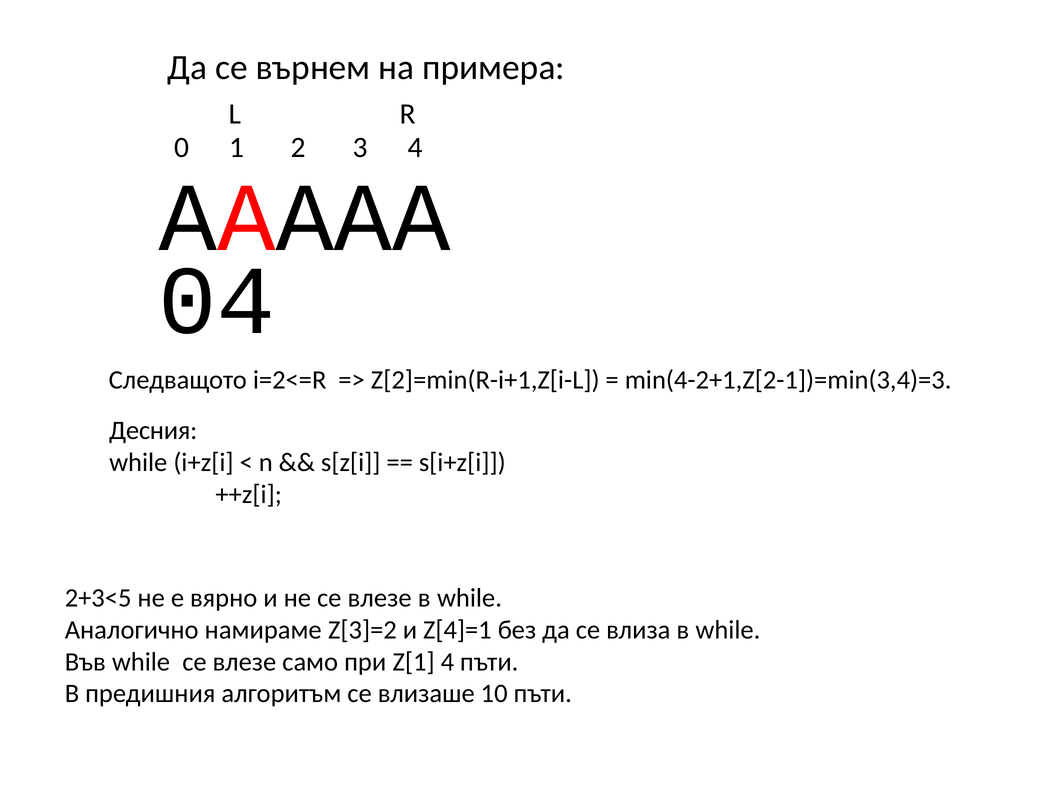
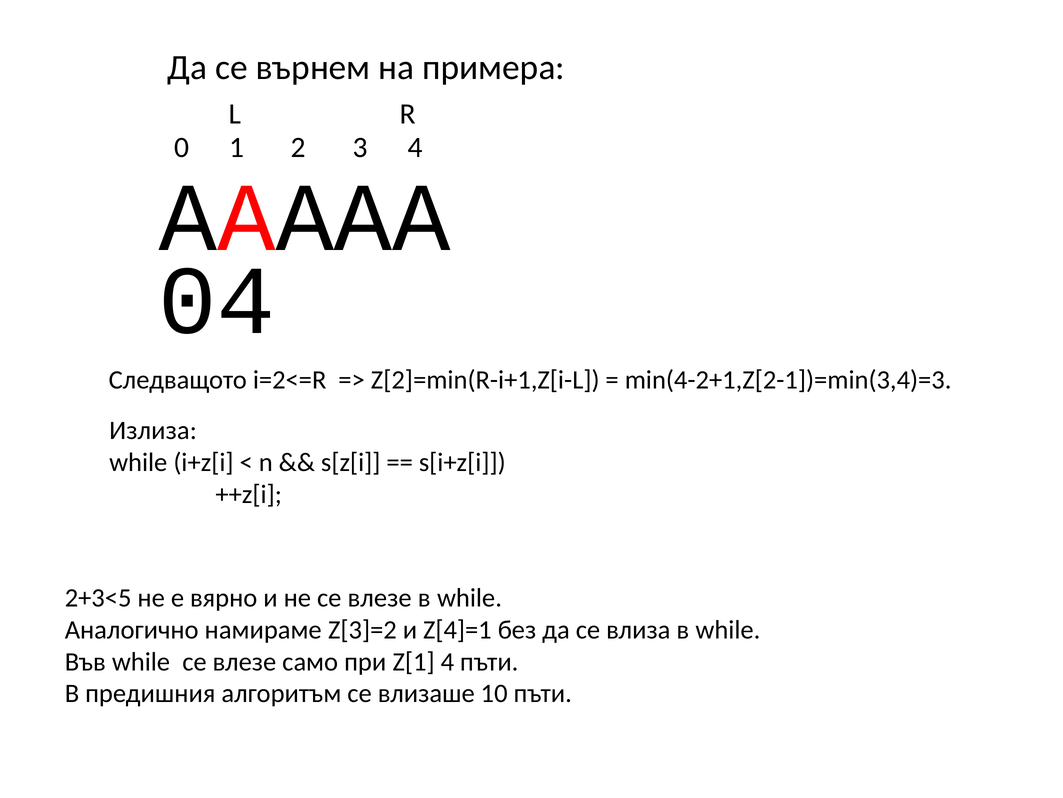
Десния: Десния -> Излиза
